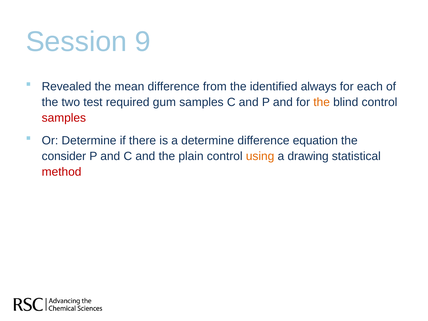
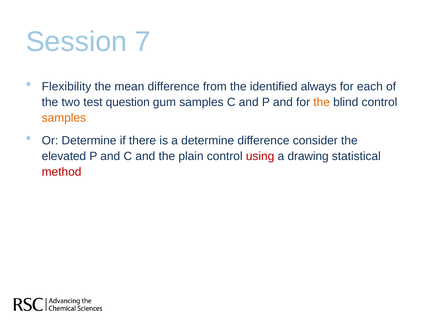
9: 9 -> 7
Revealed: Revealed -> Flexibility
required: required -> question
samples at (64, 118) colour: red -> orange
equation: equation -> consider
consider: consider -> elevated
using colour: orange -> red
